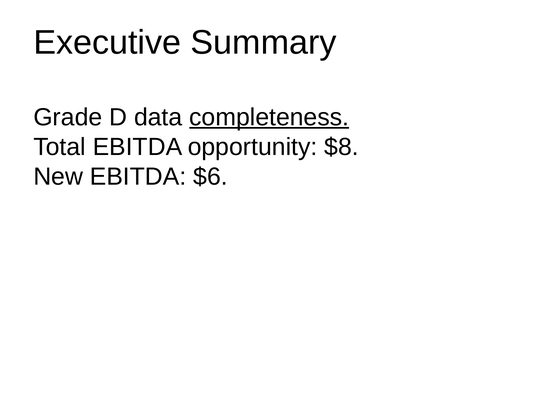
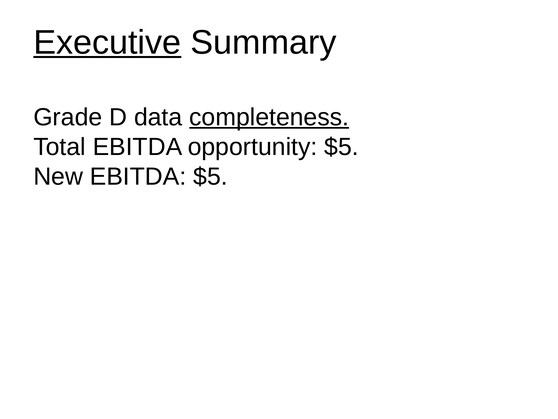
Executive underline: none -> present
opportunity $8: $8 -> $5
EBITDA $6: $6 -> $5
